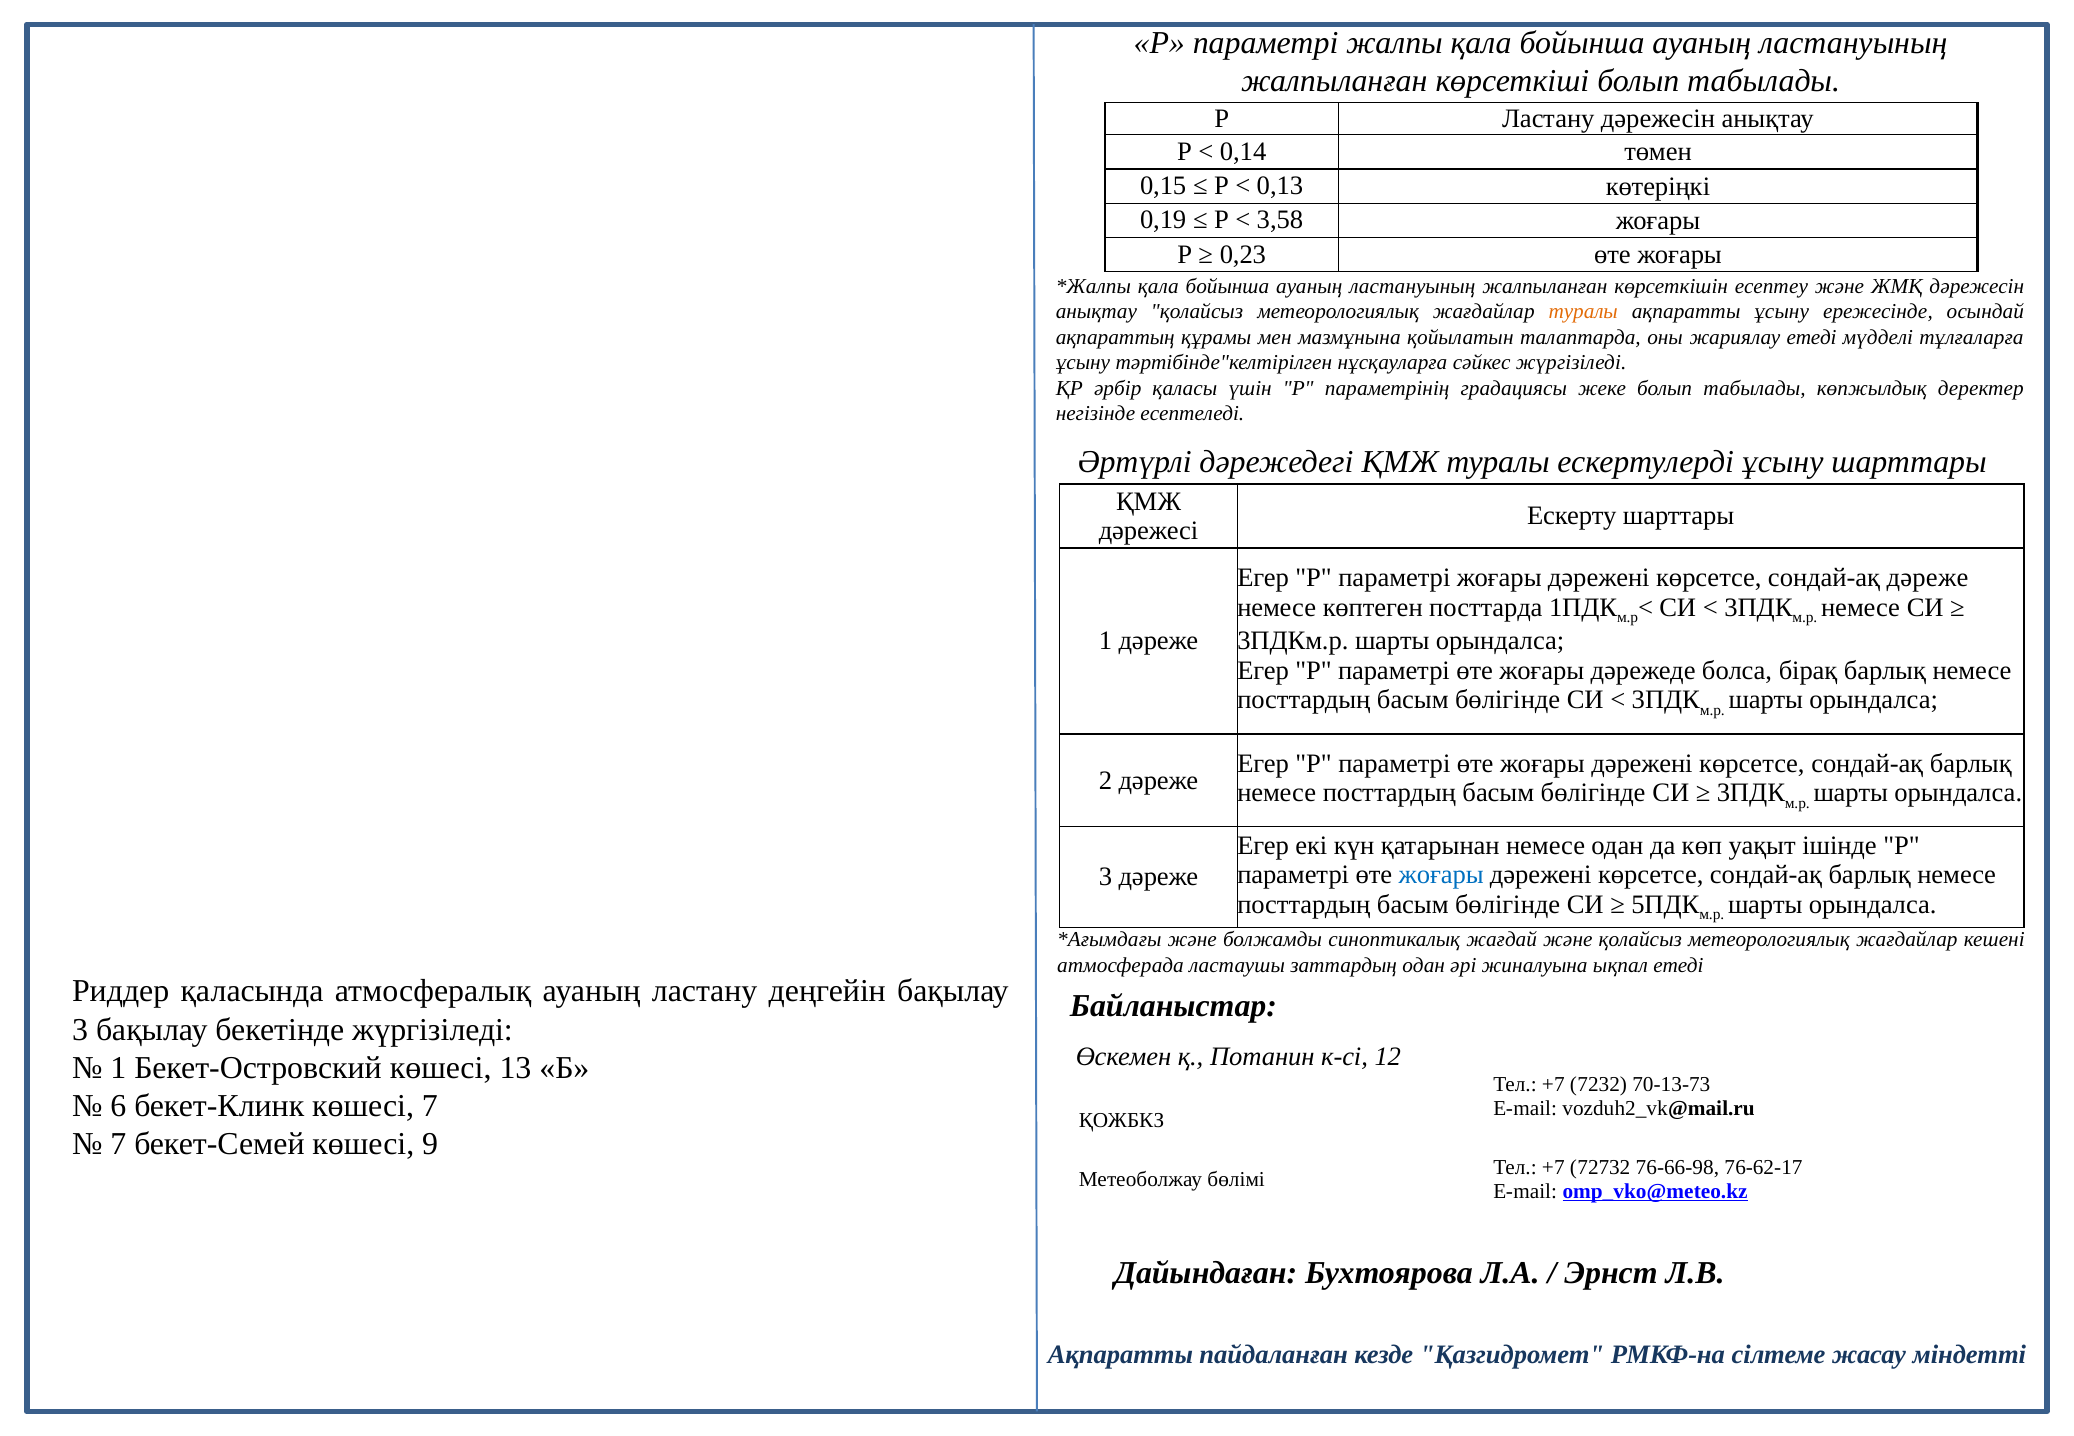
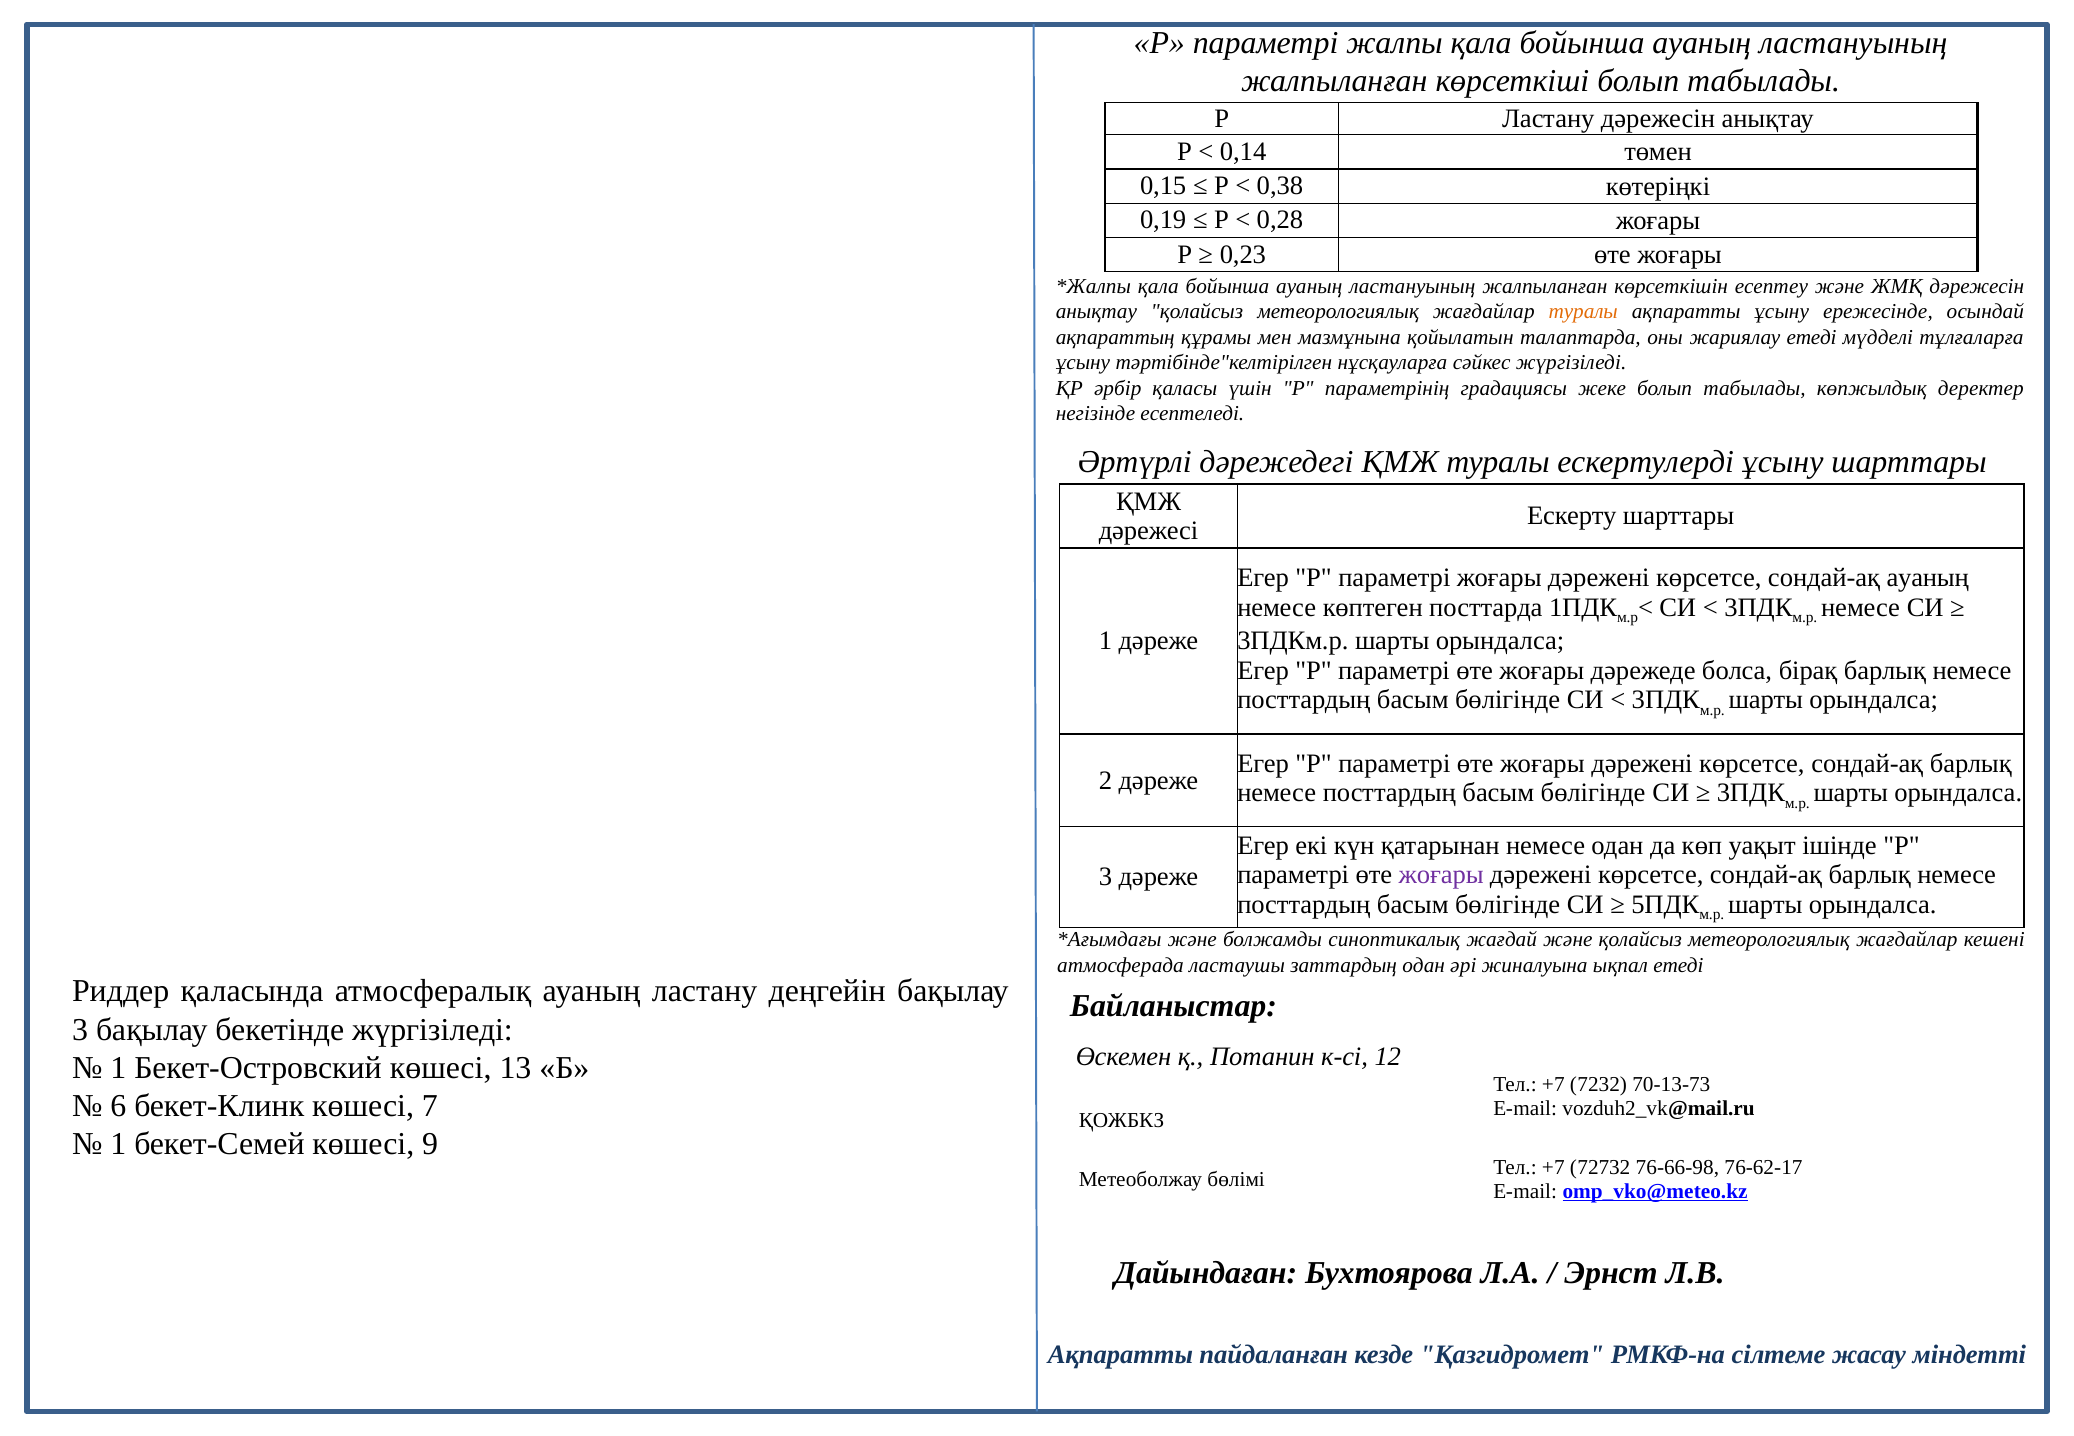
0,13: 0,13 -> 0,38
3,58: 3,58 -> 0,28
сондай-ақ дәреже: дәреже -> ауаның
жоғары at (1441, 875) colour: blue -> purple
7 at (118, 1144): 7 -> 1
